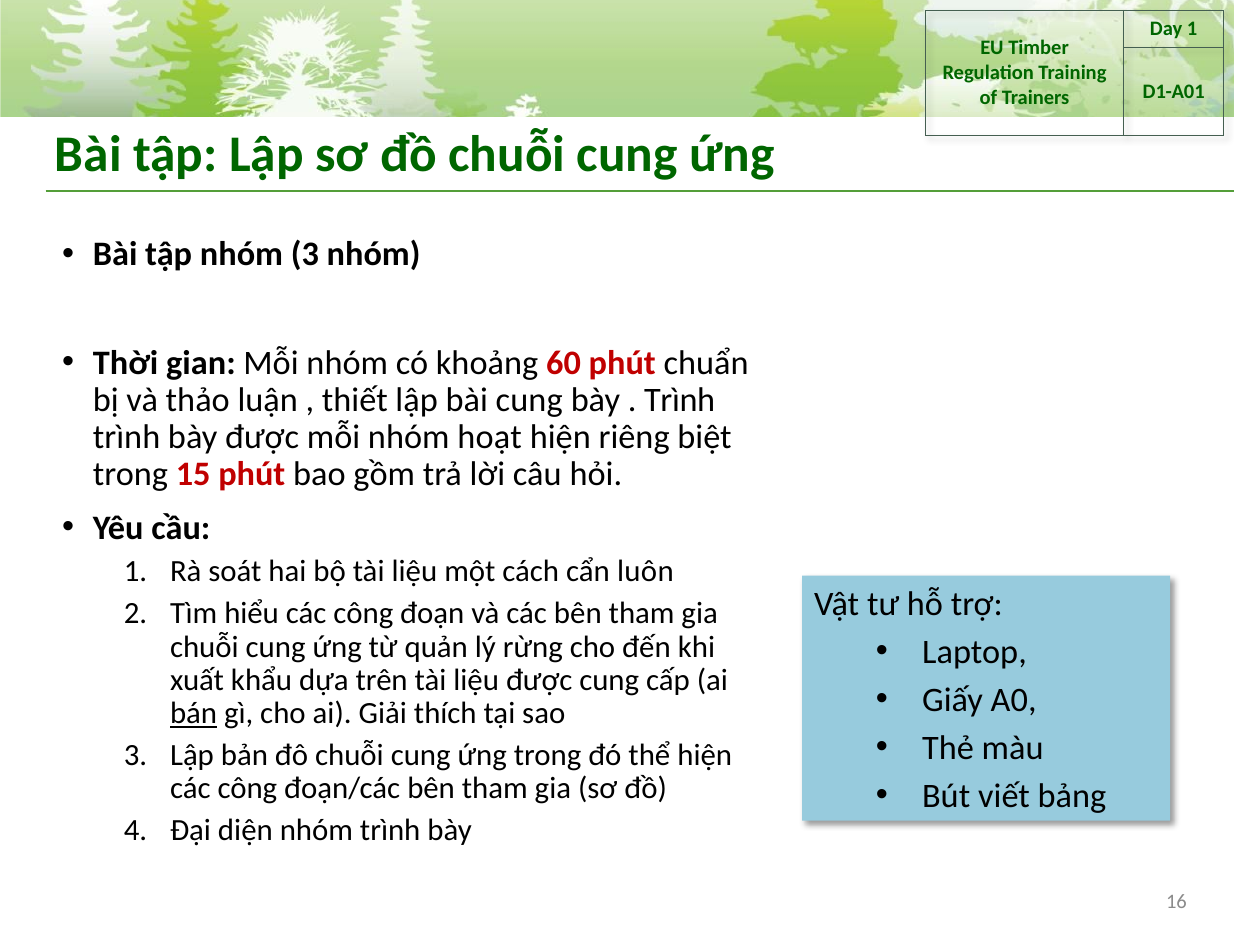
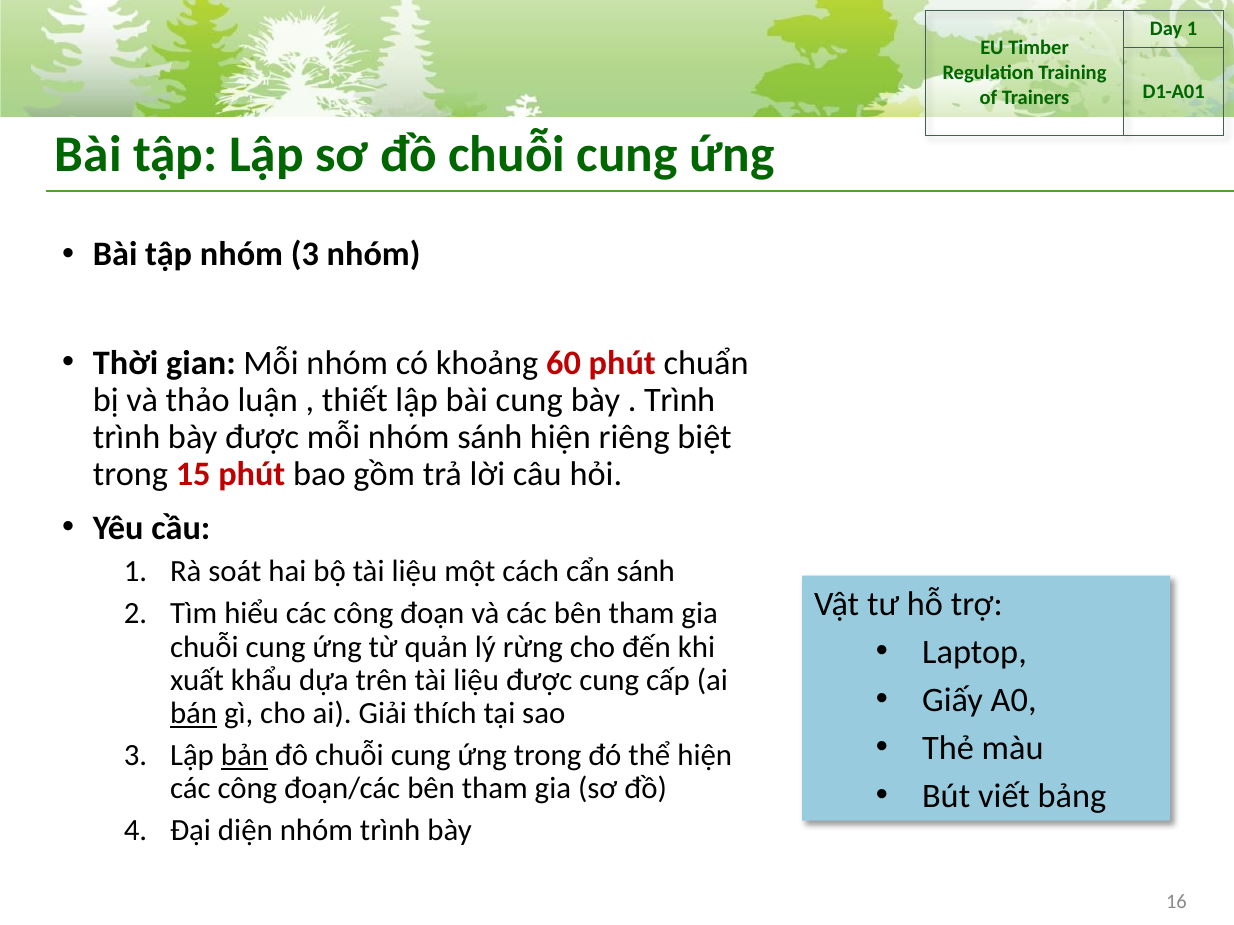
nhóm hoạt: hoạt -> sánh
cẩn luôn: luôn -> sánh
bản underline: none -> present
